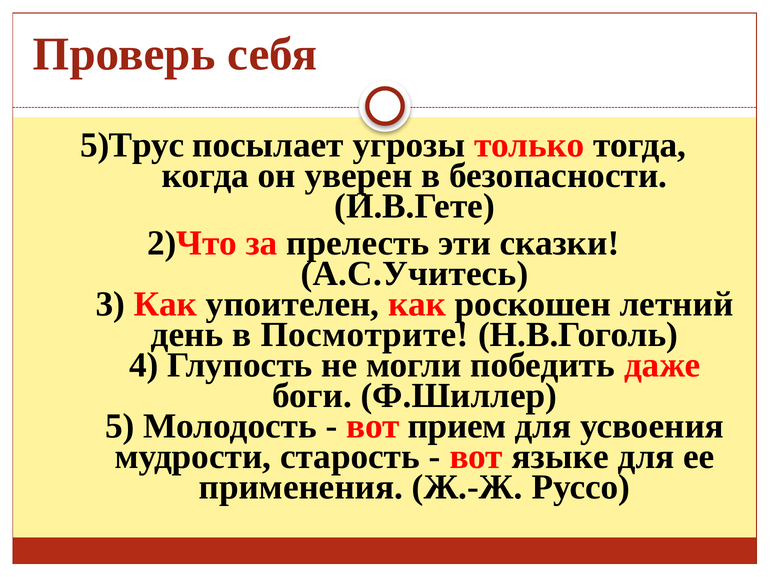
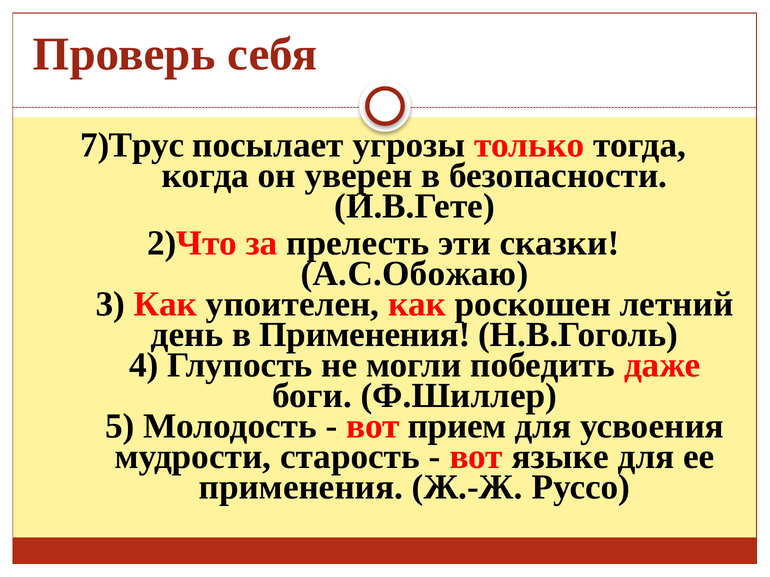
5)Трус: 5)Трус -> 7)Трус
А.С.Учитесь: А.С.Учитесь -> А.С.Обожаю
в Посмотрите: Посмотрите -> Применения
